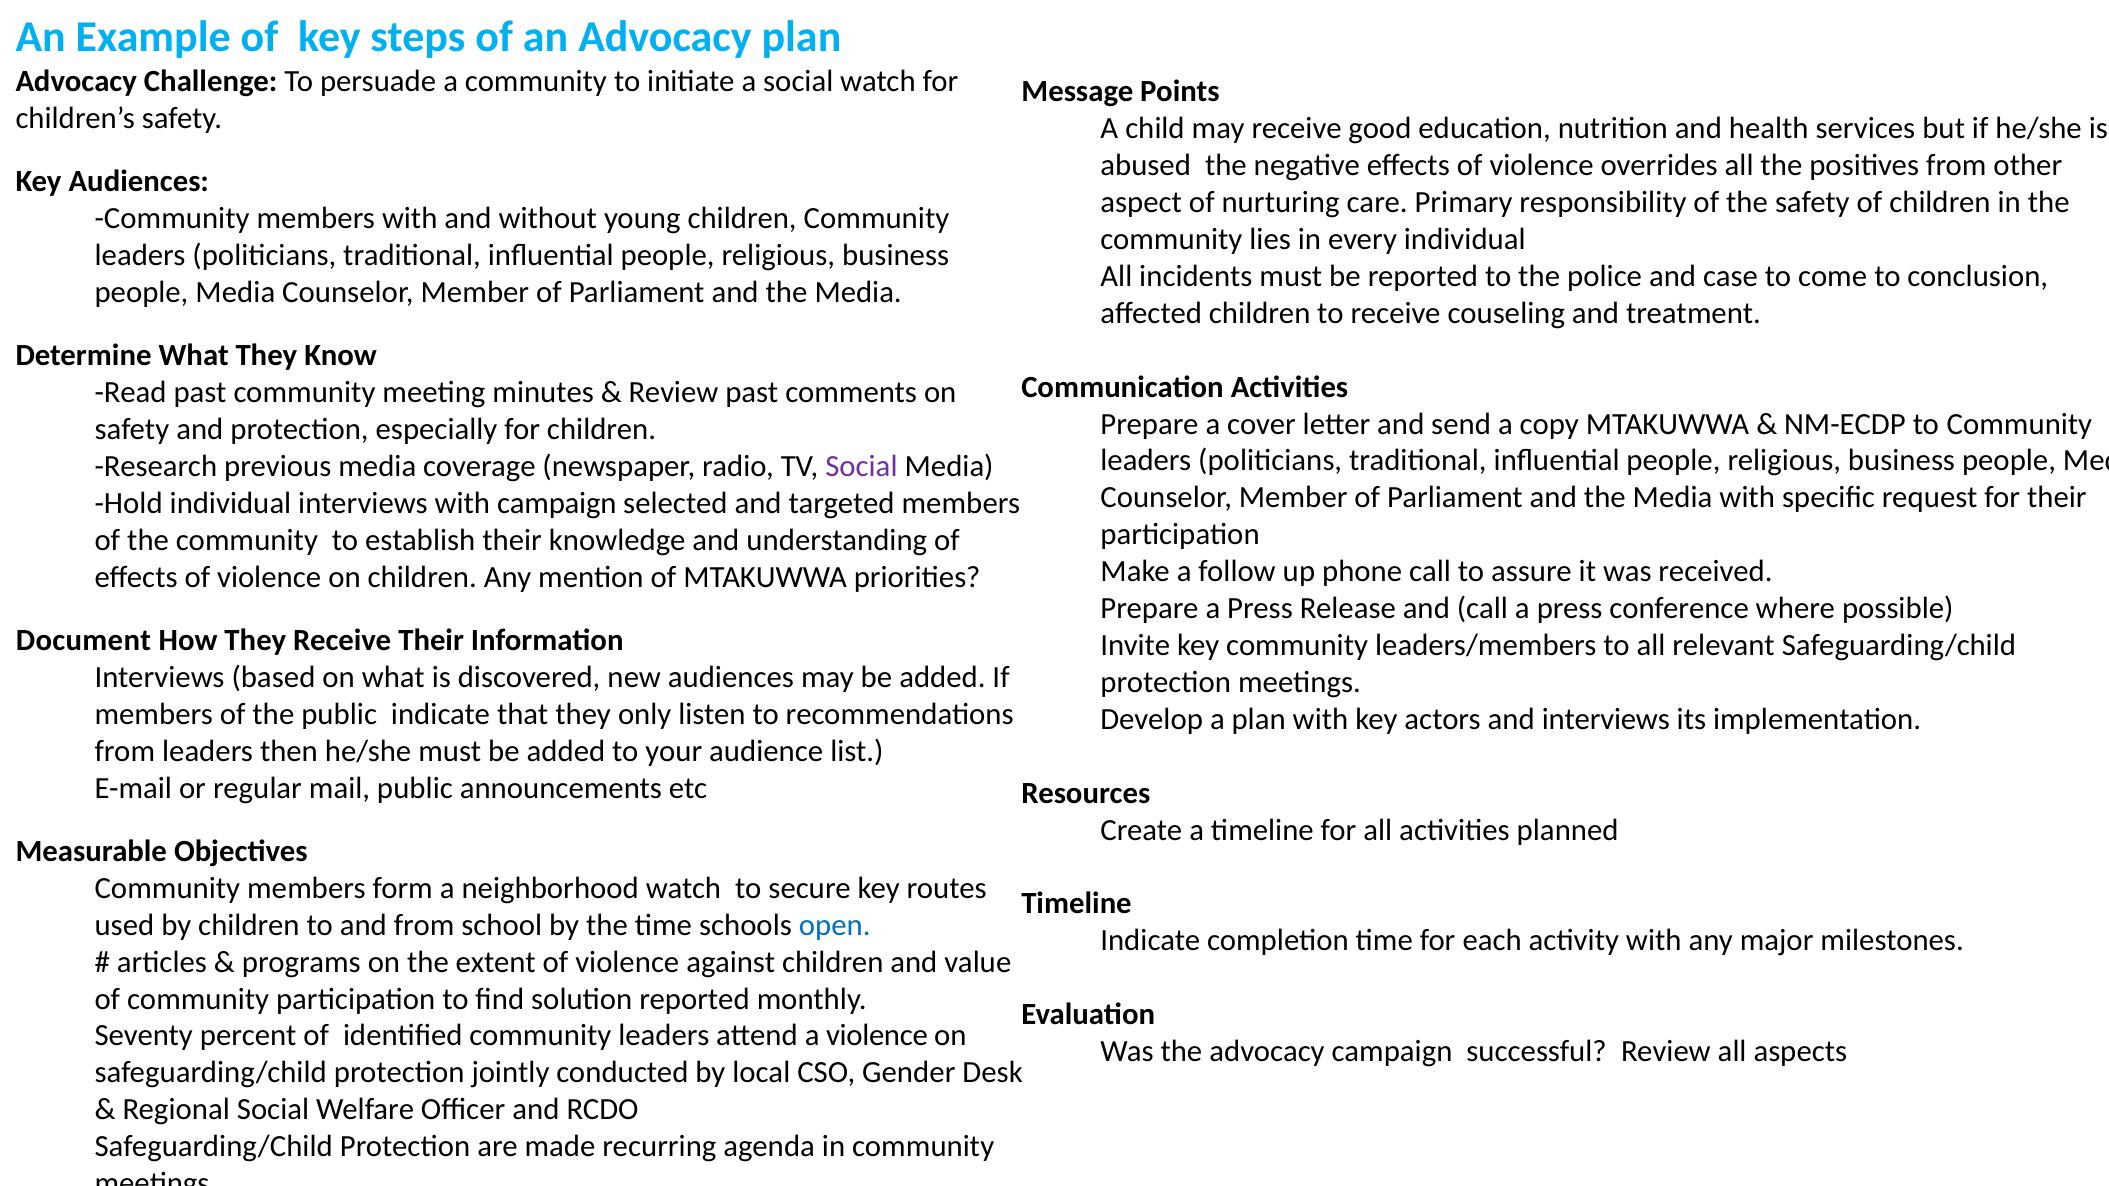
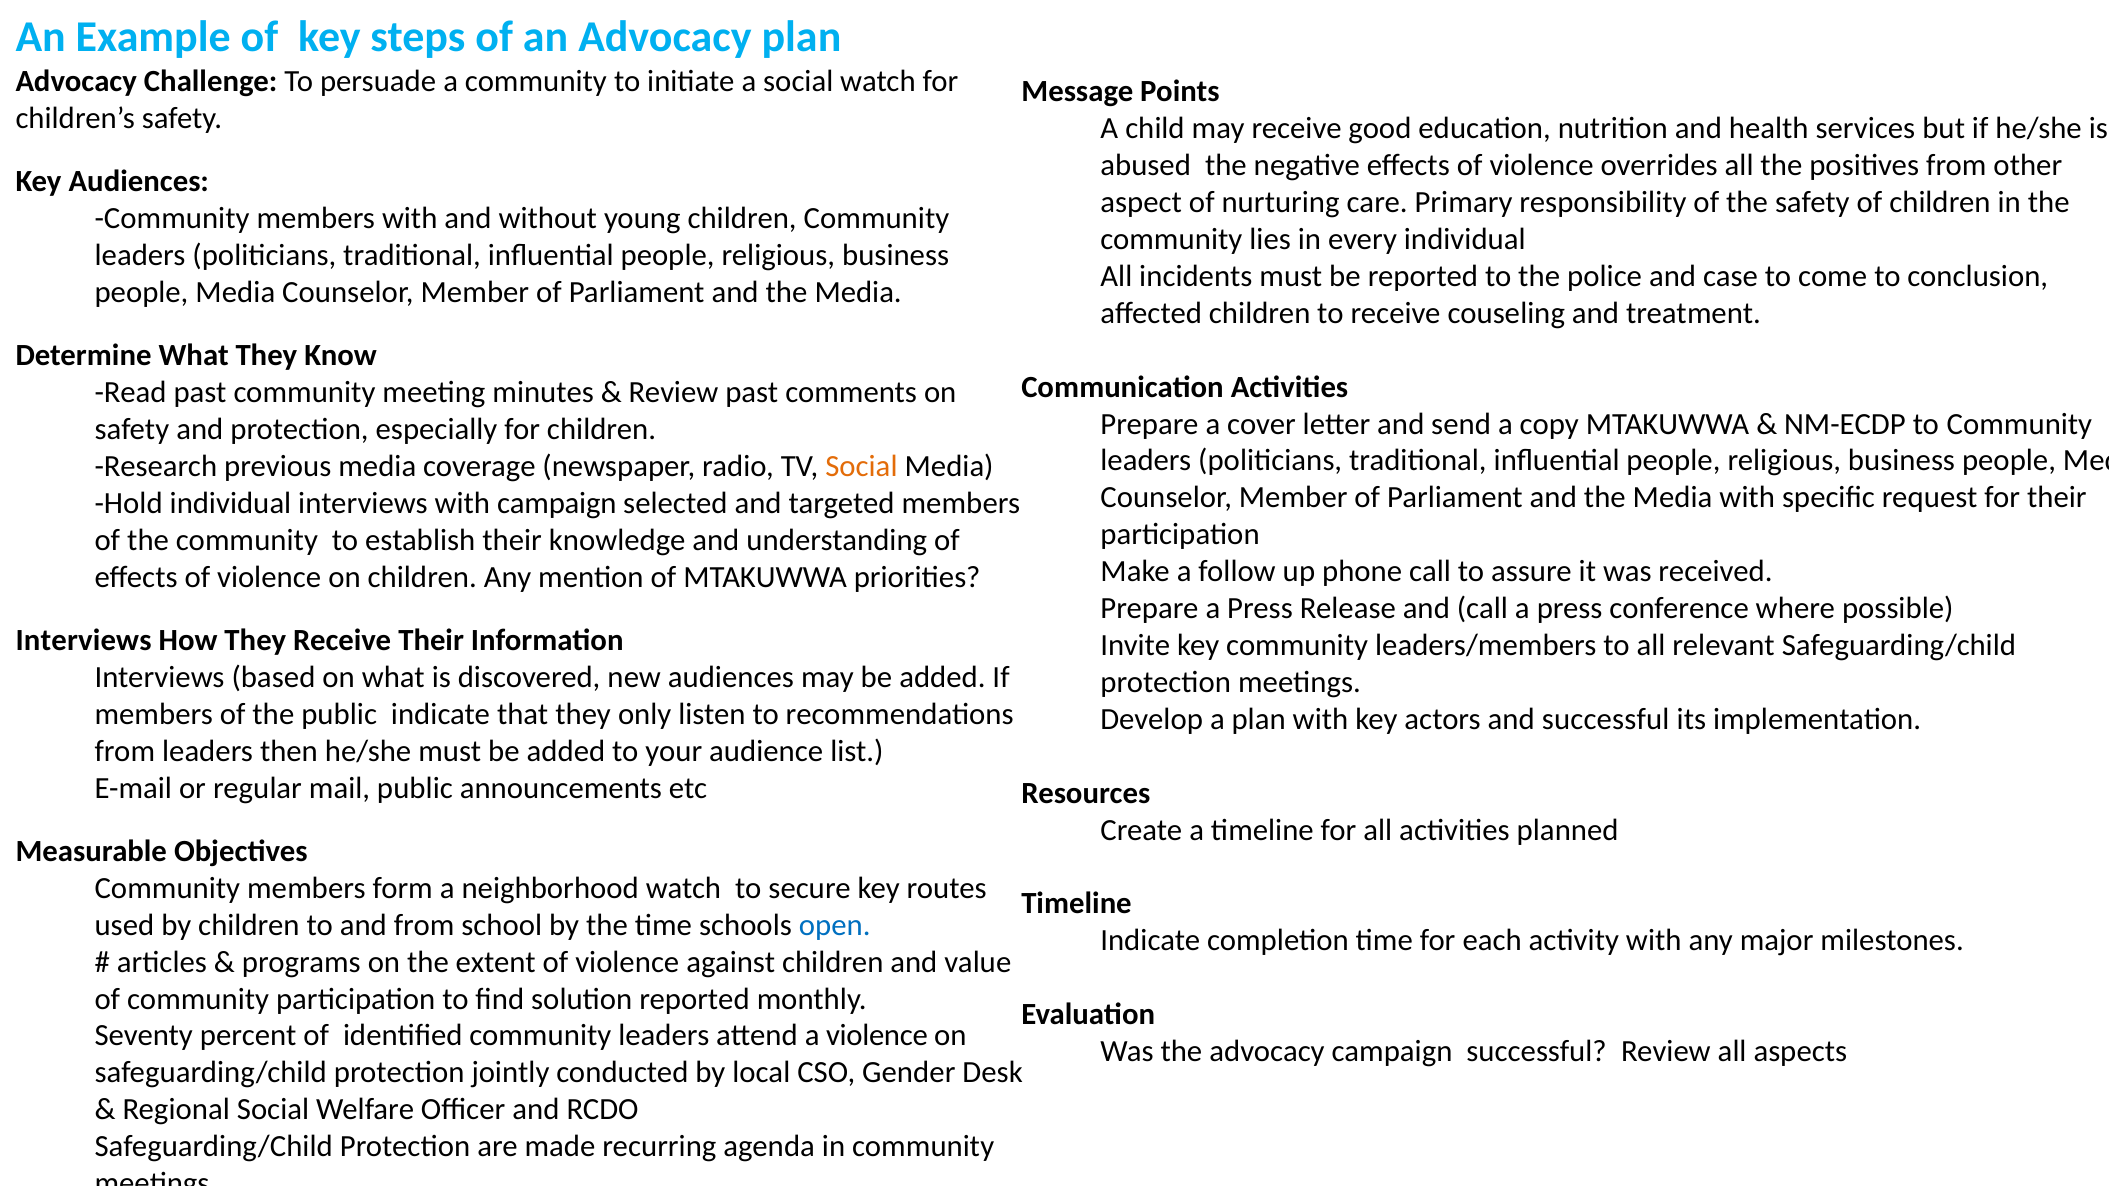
Social at (861, 466) colour: purple -> orange
Document at (83, 640): Document -> Interviews
and interviews: interviews -> successful
